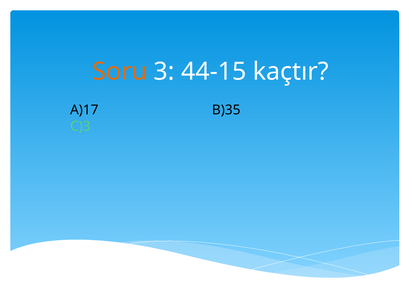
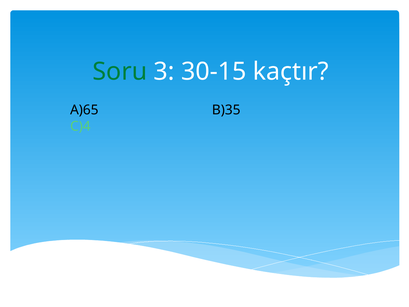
Soru colour: orange -> green
44-15: 44-15 -> 30-15
A)17: A)17 -> A)65
C)3: C)3 -> C)4
